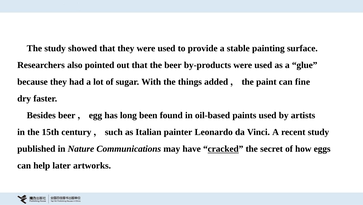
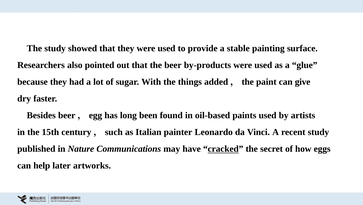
fine: fine -> give
